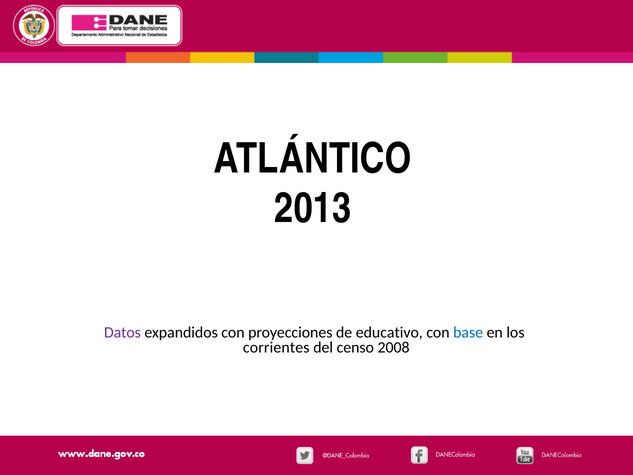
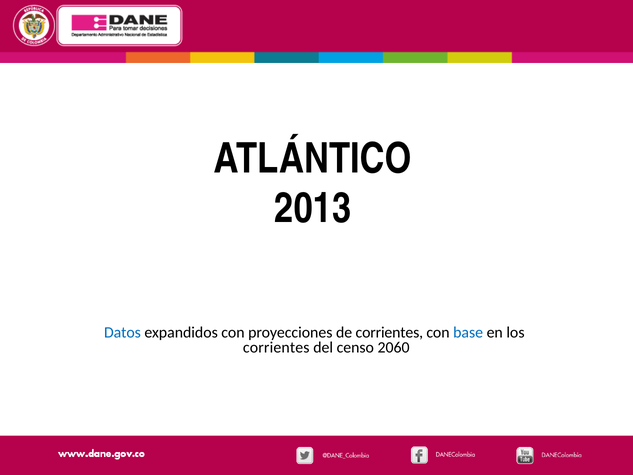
Datos colour: purple -> blue
de educativo: educativo -> corrientes
2008: 2008 -> 2060
